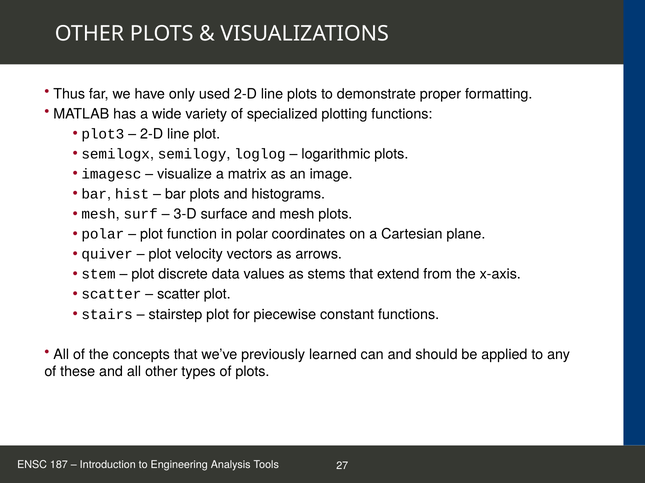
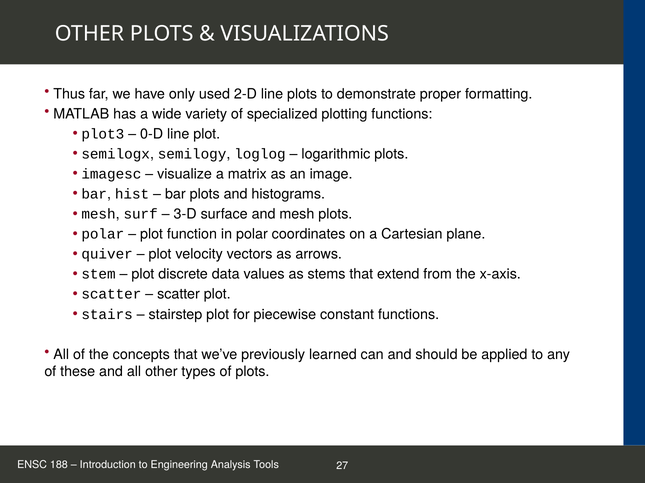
2-D at (152, 134): 2-D -> 0-D
187: 187 -> 188
